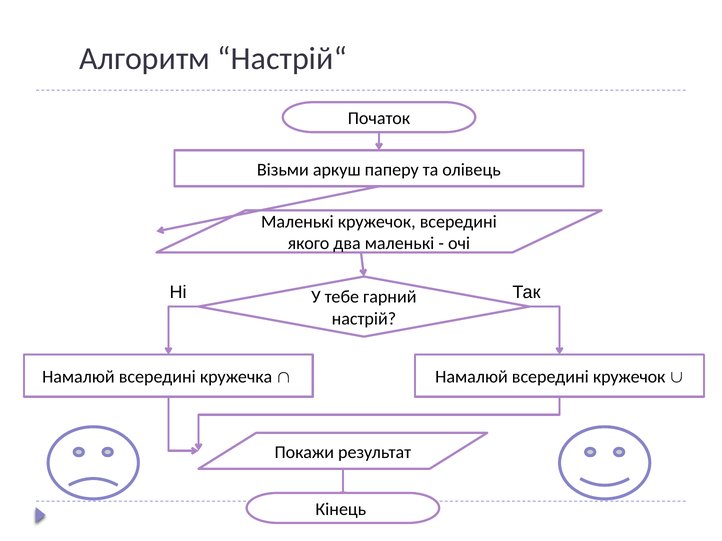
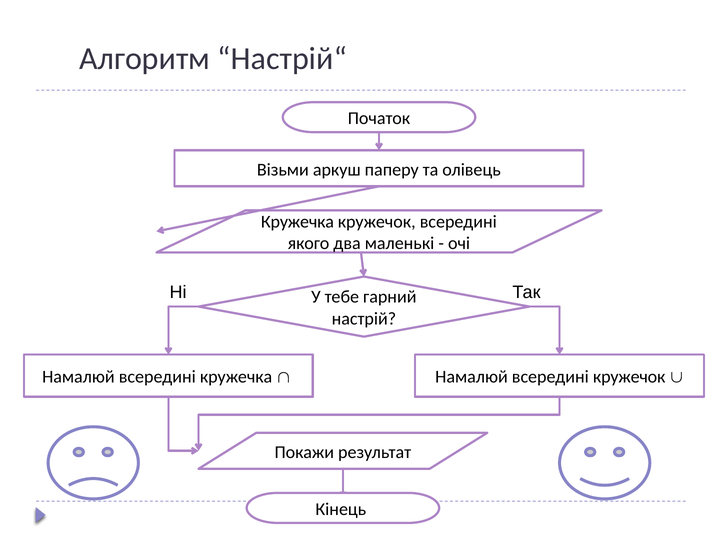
Маленькі at (297, 222): Маленькі -> Кружечка
